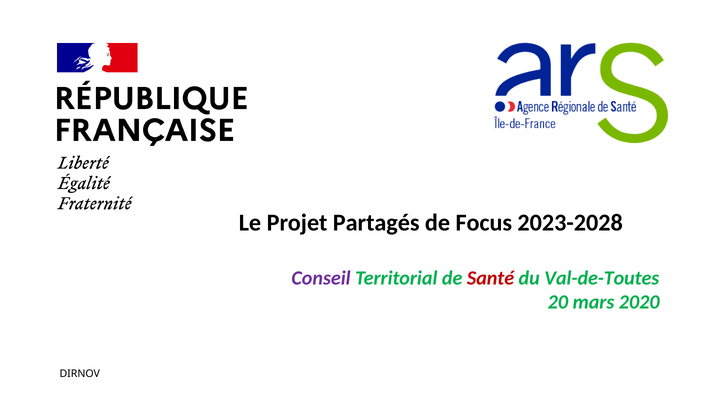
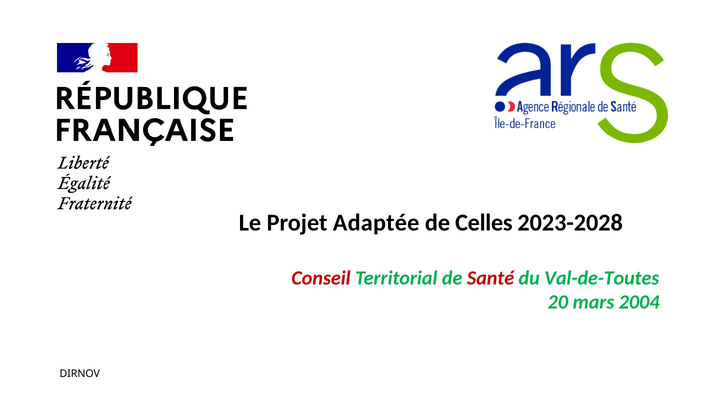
Partagés: Partagés -> Adaptée
Focus: Focus -> Celles
Conseil colour: purple -> red
2020: 2020 -> 2004
